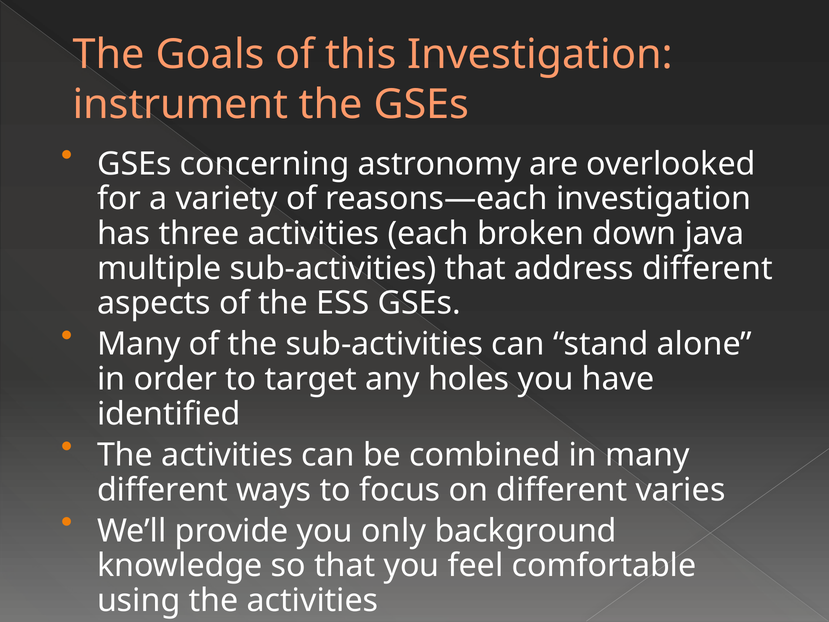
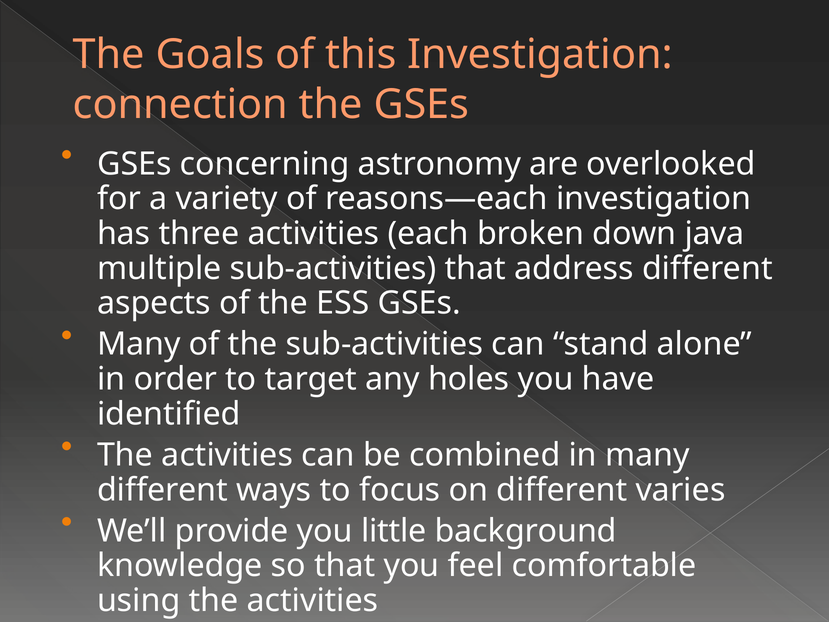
instrument: instrument -> connection
only: only -> little
